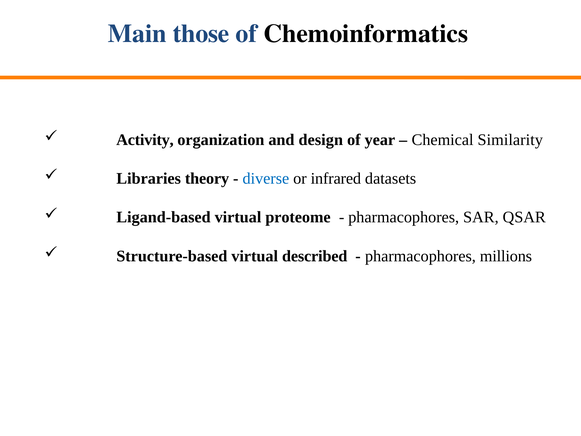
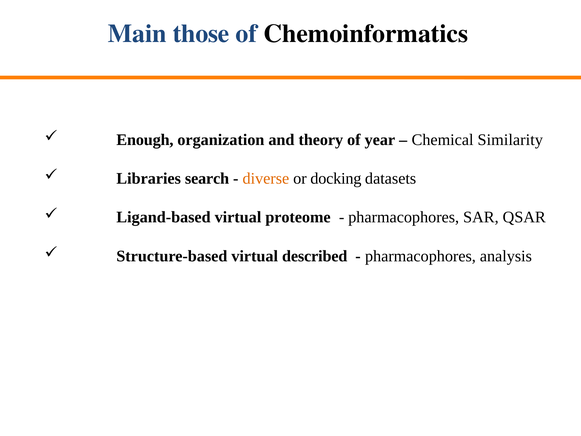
Activity: Activity -> Enough
design: design -> theory
theory: theory -> search
diverse colour: blue -> orange
infrared: infrared -> docking
millions: millions -> analysis
